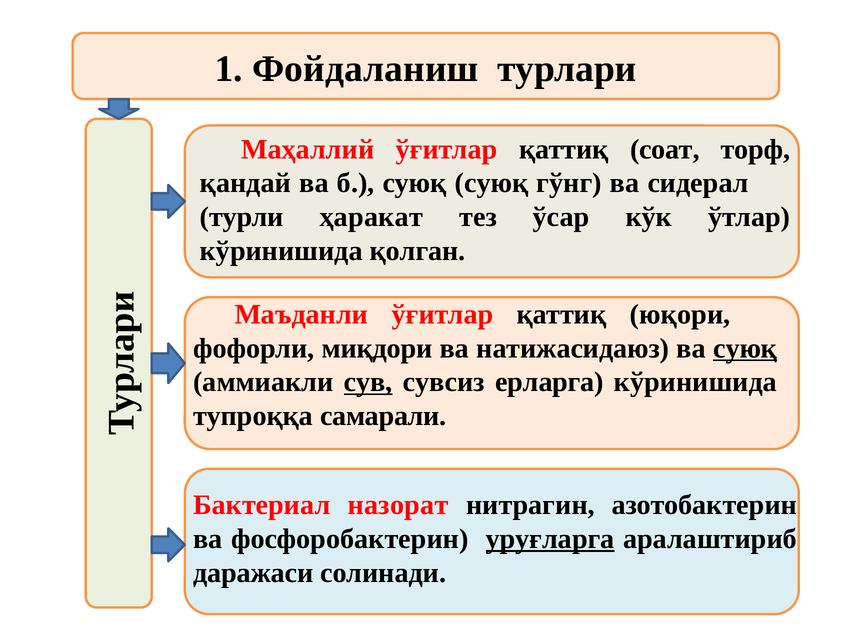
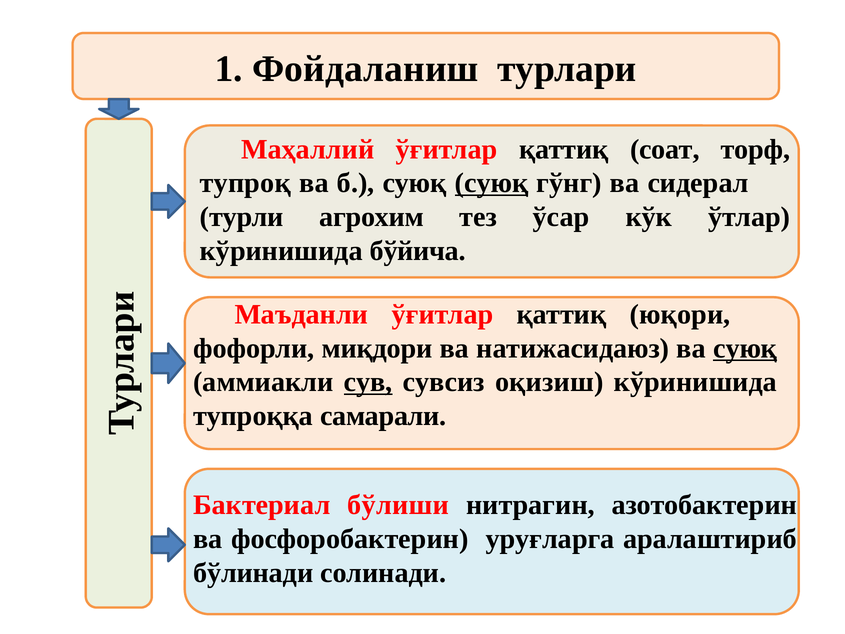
қандай: қандай -> тупроқ
суюқ at (492, 183) underline: none -> present
ҳаракат: ҳаракат -> агрохим
қолган: қолган -> бўйича
ерларга: ерларга -> оқизиш
назорат: назорат -> бўлиши
уруғларга underline: present -> none
даражаси: даражаси -> бўлинади
